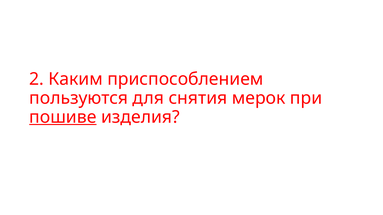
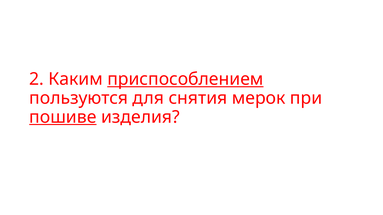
приспособлением underline: none -> present
